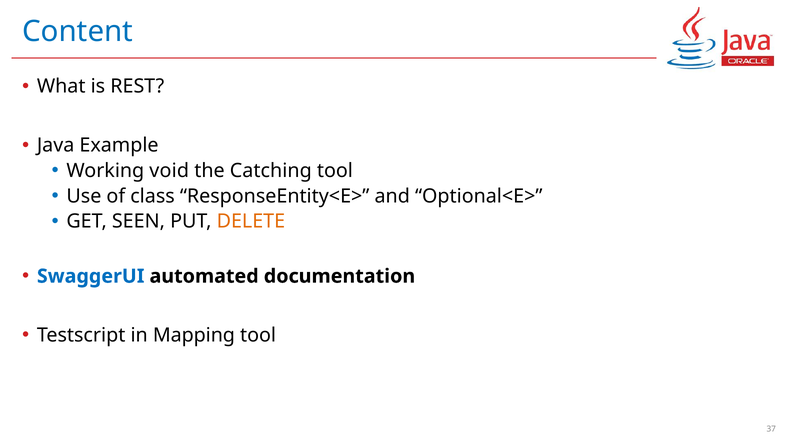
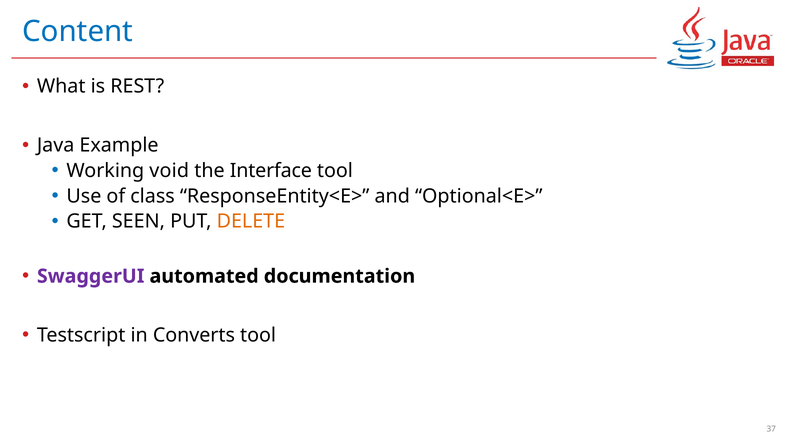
Catching: Catching -> Interface
SwaggerUI colour: blue -> purple
Mapping: Mapping -> Converts
